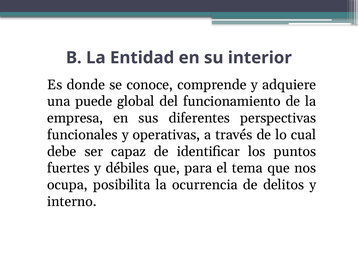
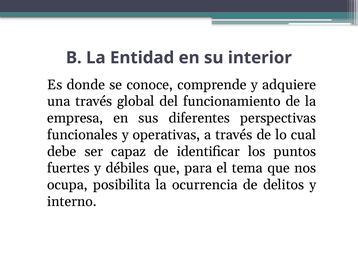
una puede: puede -> través
